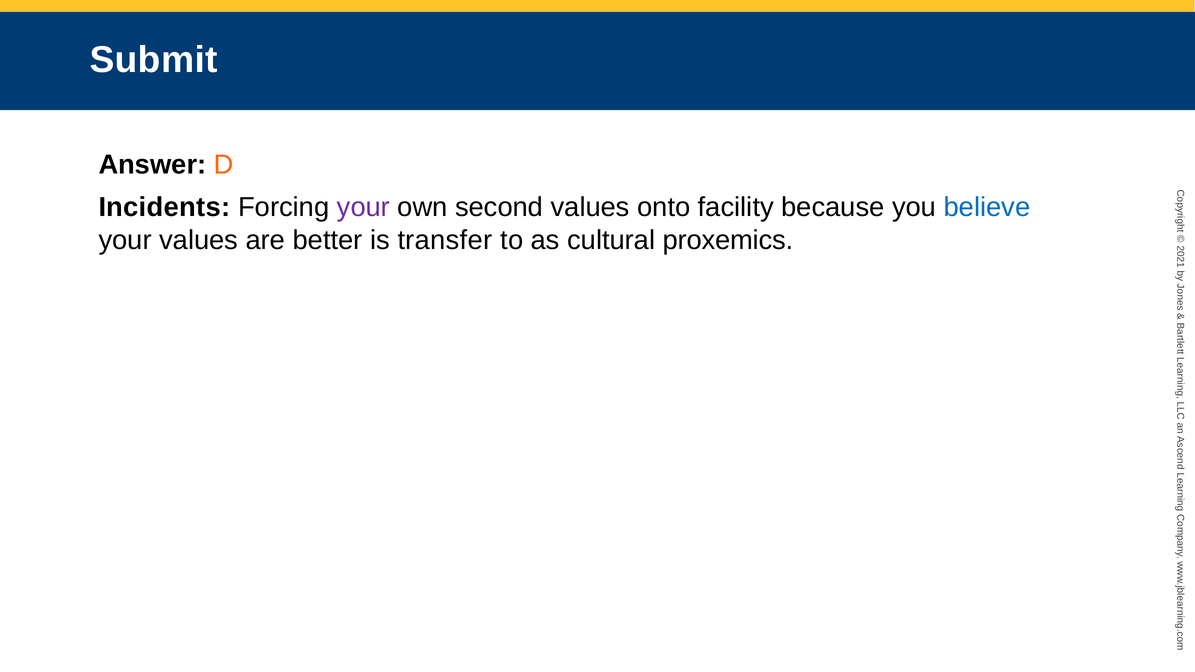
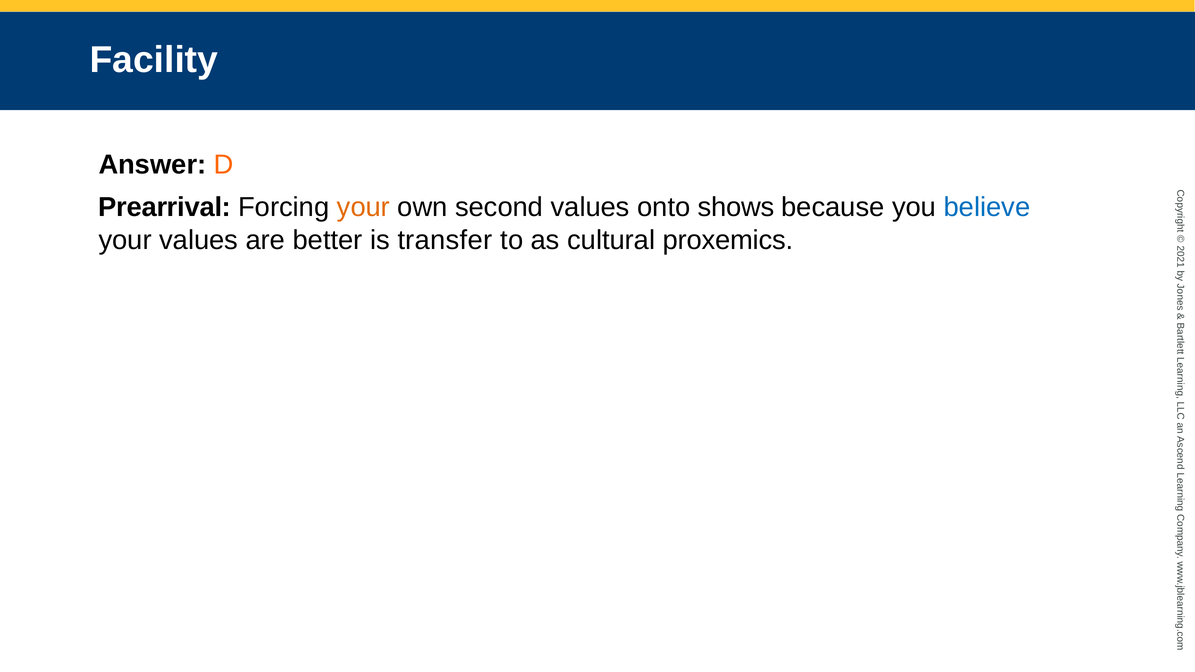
Submit: Submit -> Facility
Incidents: Incidents -> Prearrival
your at (363, 207) colour: purple -> orange
facility: facility -> shows
